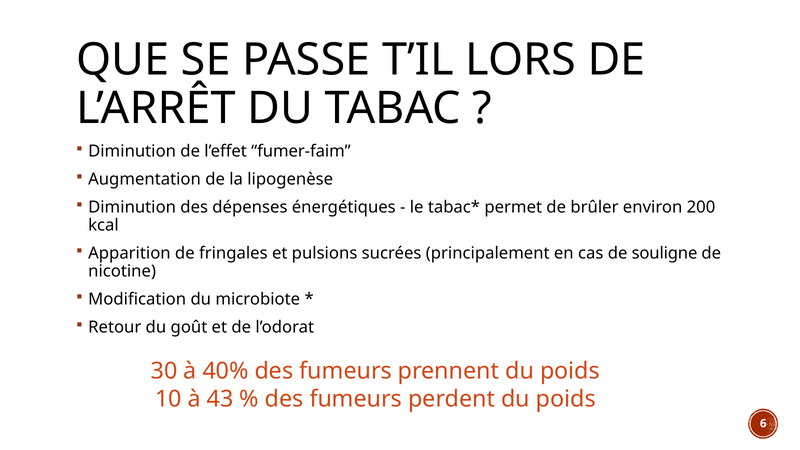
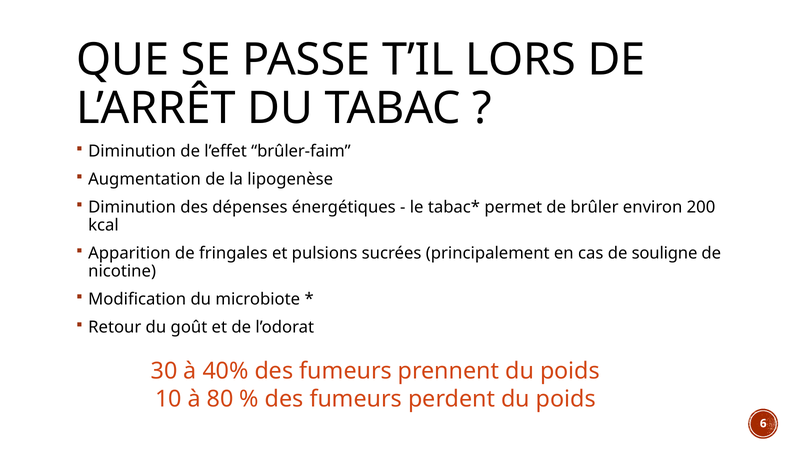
fumer-faim: fumer-faim -> brûler-faim
43: 43 -> 80
